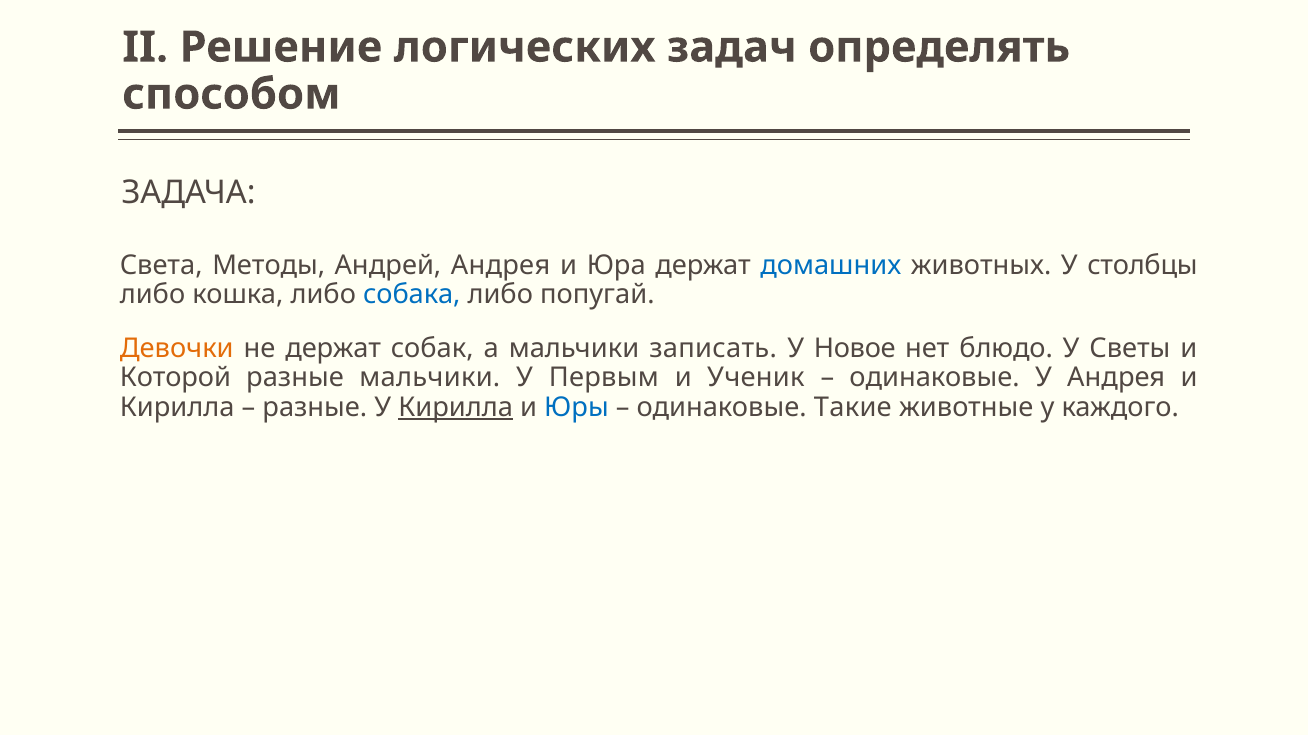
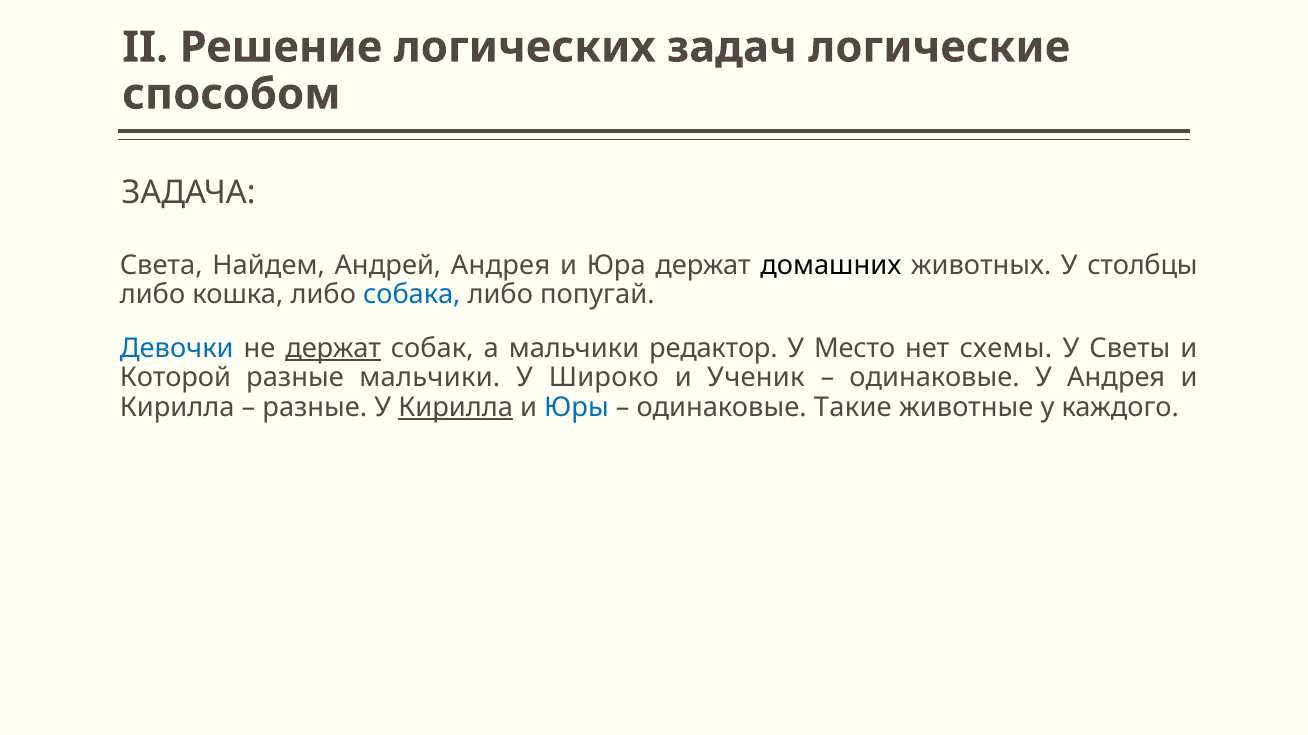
определять: определять -> логические
Методы: Методы -> Найдем
домашних colour: blue -> black
Девочки colour: orange -> blue
держат at (333, 349) underline: none -> present
записать: записать -> редактор
Новое: Новое -> Место
блюдо: блюдо -> схемы
Первым: Первым -> Широко
